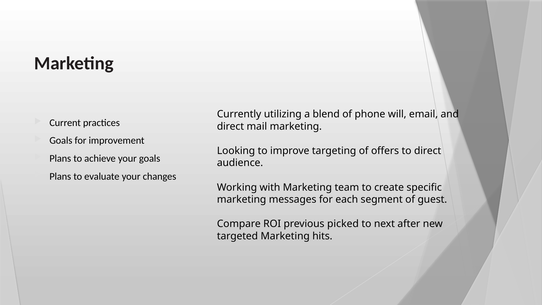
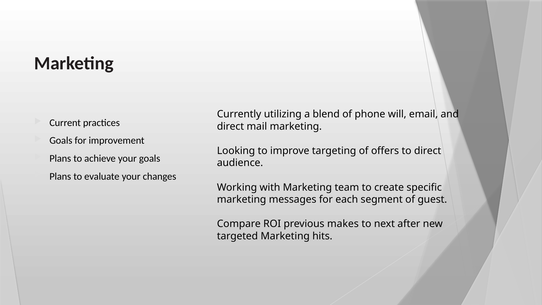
picked: picked -> makes
